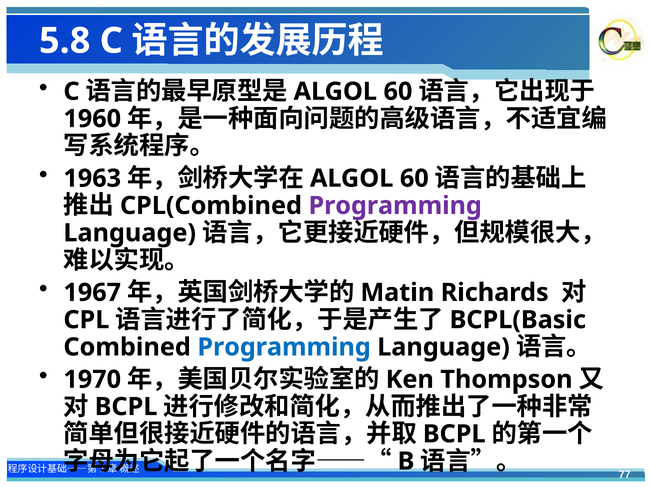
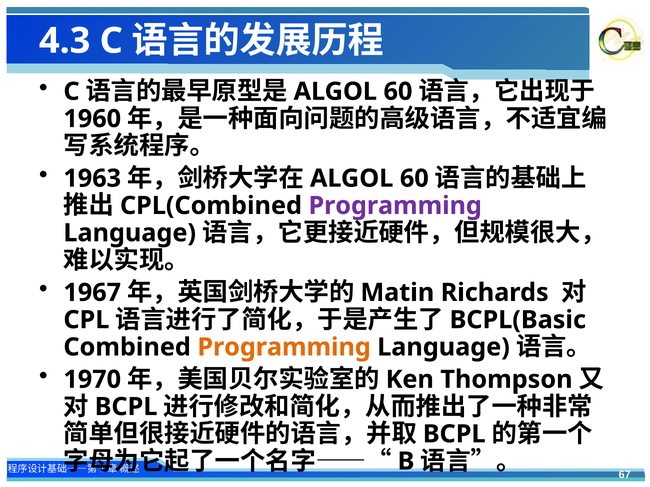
5.8: 5.8 -> 4.3
Programming at (284, 347) colour: blue -> orange
77: 77 -> 67
